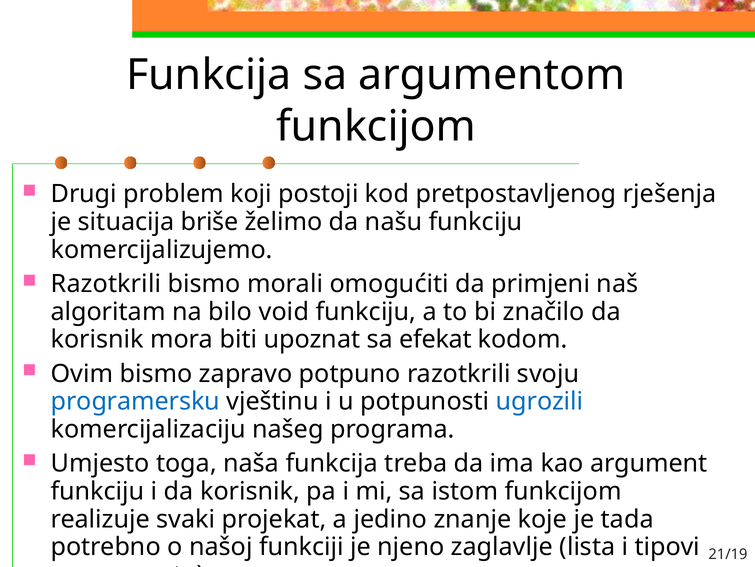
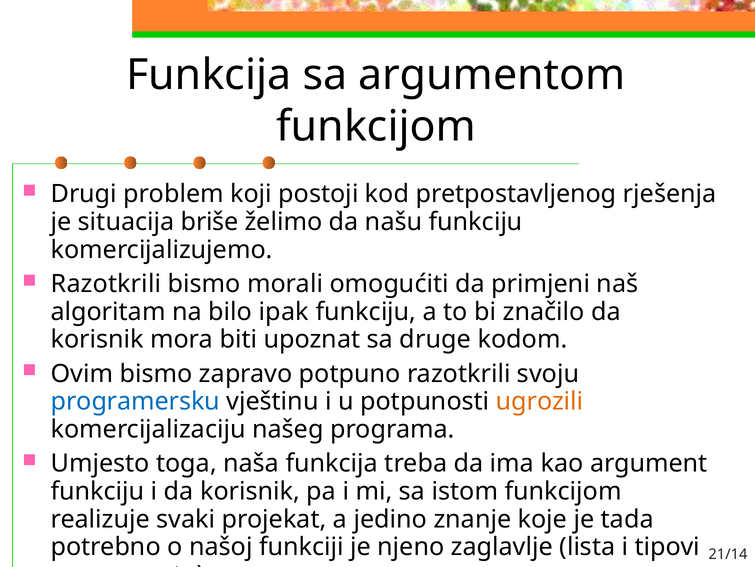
void: void -> ipak
efekat: efekat -> druge
ugrozili colour: blue -> orange
21/19: 21/19 -> 21/14
